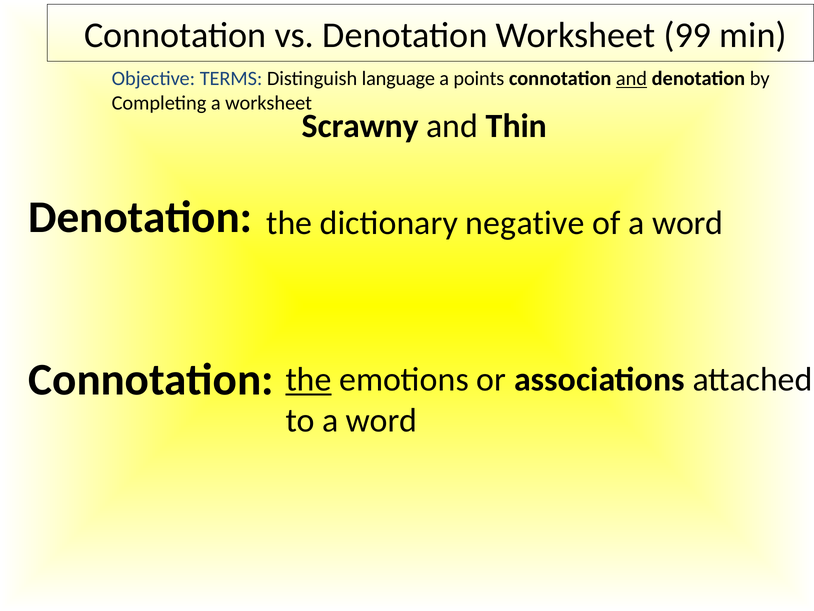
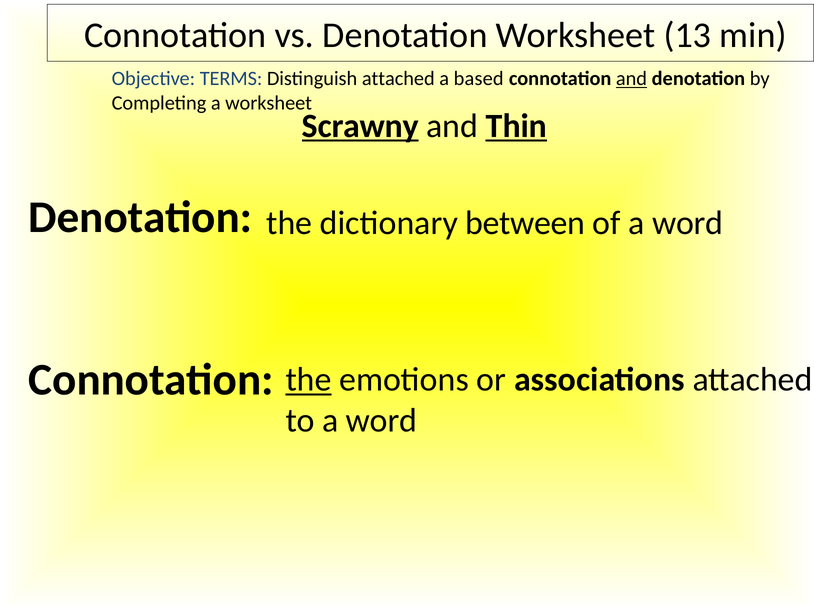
99: 99 -> 13
Distinguish language: language -> attached
points: points -> based
Scrawny underline: none -> present
Thin underline: none -> present
negative: negative -> between
